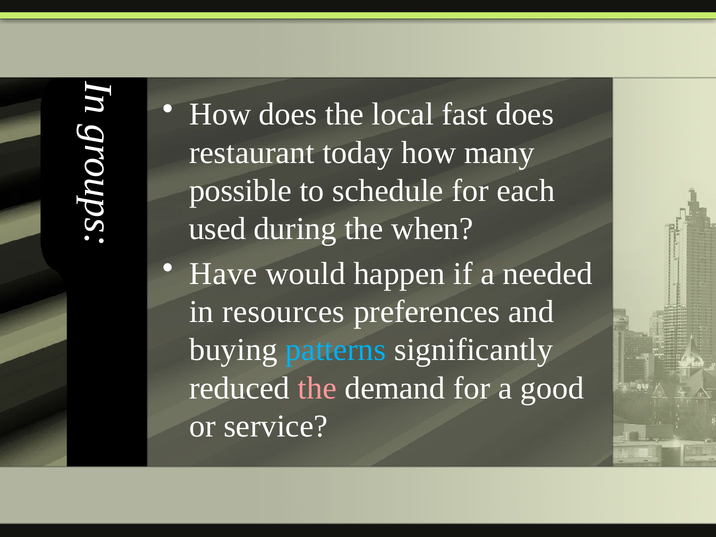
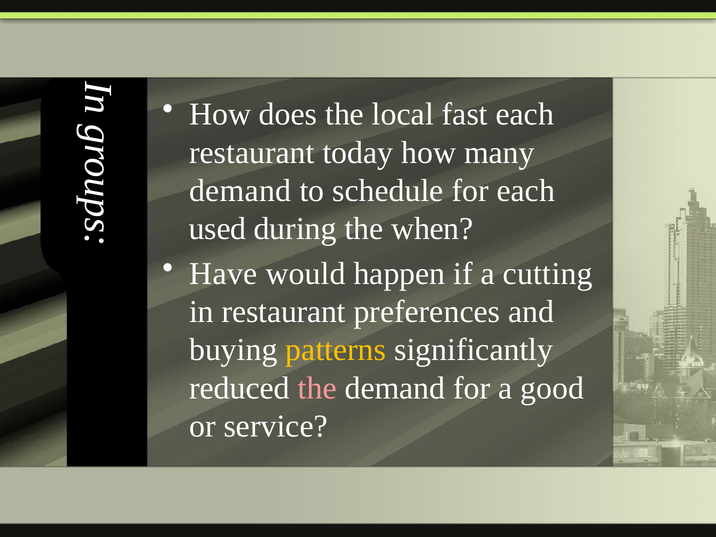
fast does: does -> each
possible at (240, 191): possible -> demand
needed: needed -> cutting
in resources: resources -> restaurant
patterns colour: light blue -> yellow
